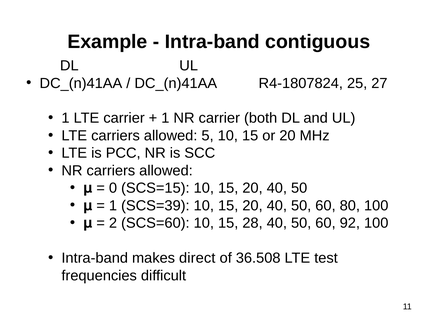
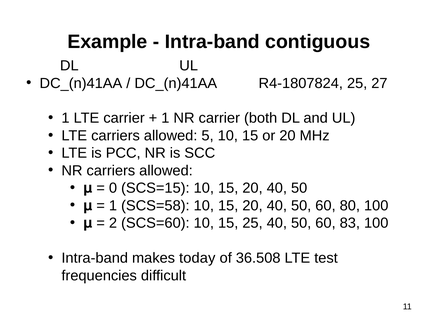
SCS=39: SCS=39 -> SCS=58
15 28: 28 -> 25
92: 92 -> 83
direct: direct -> today
